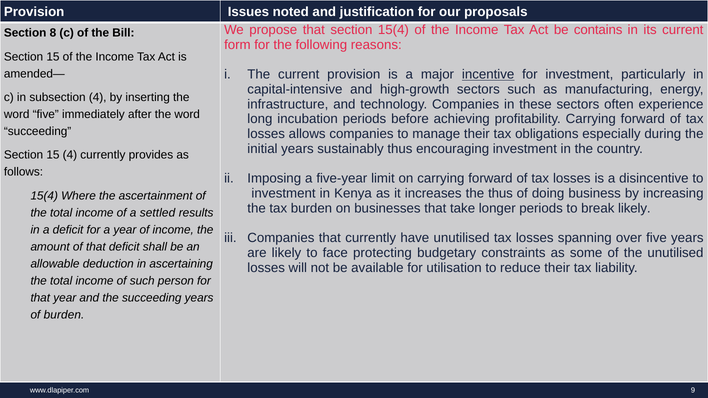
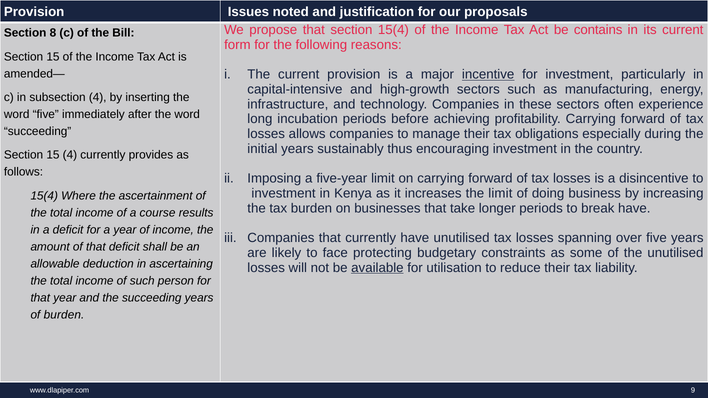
the thus: thus -> limit
break likely: likely -> have
settled: settled -> course
available underline: none -> present
